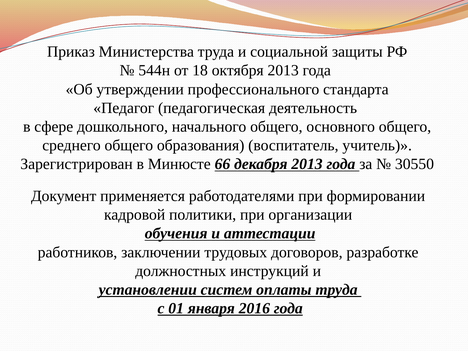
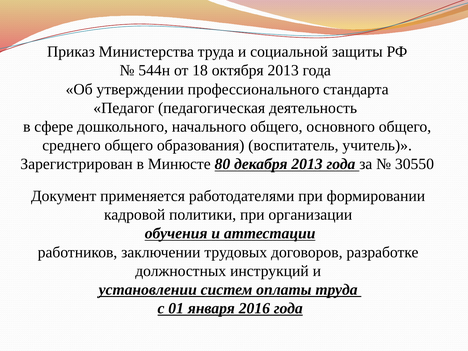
66: 66 -> 80
